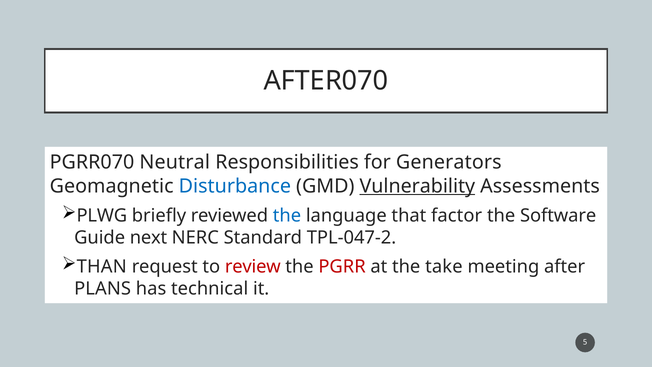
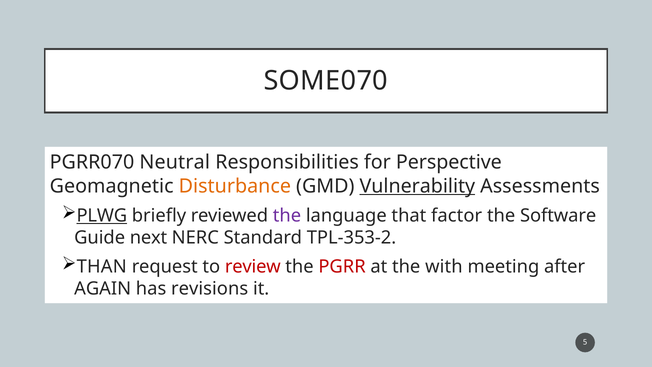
AFTER070: AFTER070 -> SOME070
Generators: Generators -> Perspective
Disturbance colour: blue -> orange
PLWG underline: none -> present
the at (287, 216) colour: blue -> purple
TPL-047-2: TPL-047-2 -> TPL-353-2
take: take -> with
PLANS: PLANS -> AGAIN
technical: technical -> revisions
